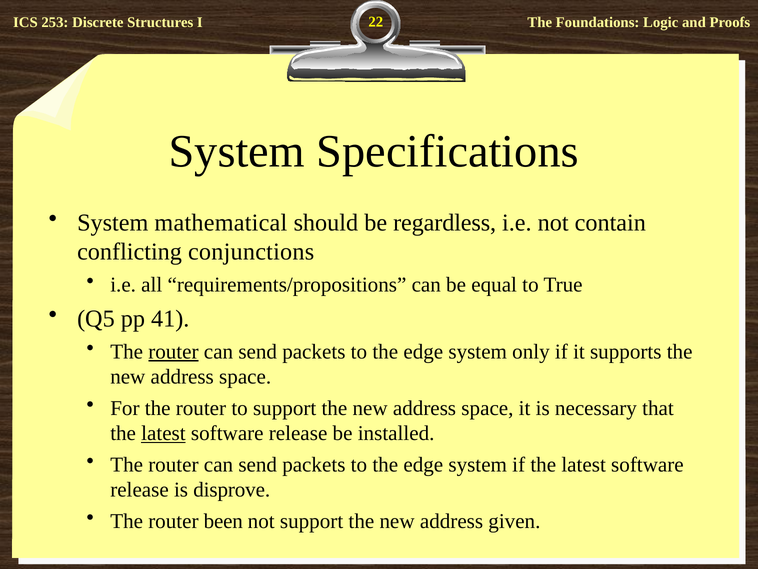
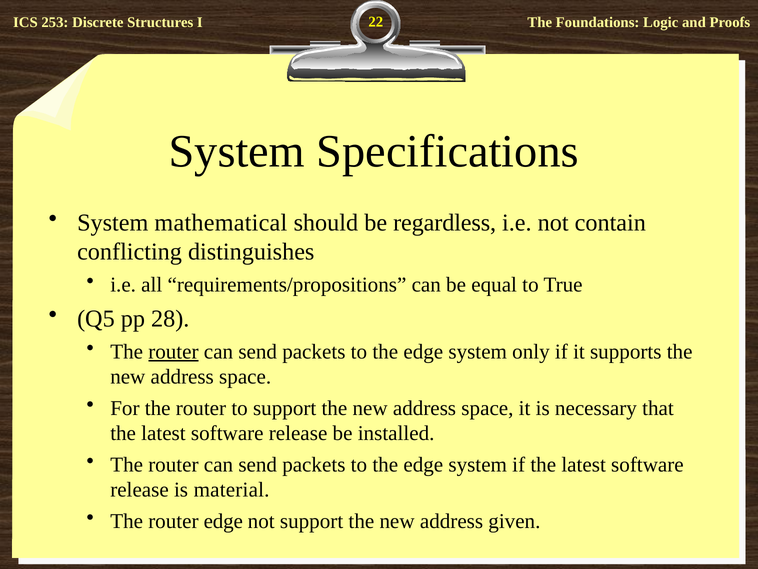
conjunctions: conjunctions -> distinguishes
41: 41 -> 28
latest at (163, 433) underline: present -> none
disprove: disprove -> material
router been: been -> edge
